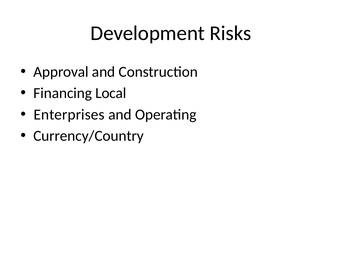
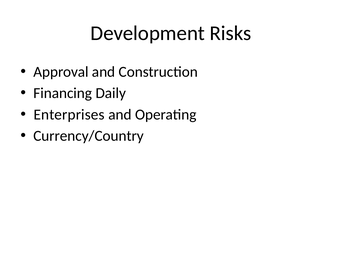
Local: Local -> Daily
